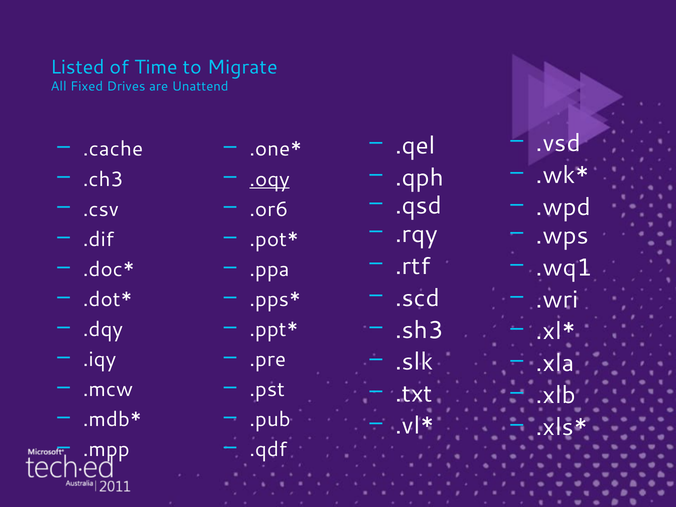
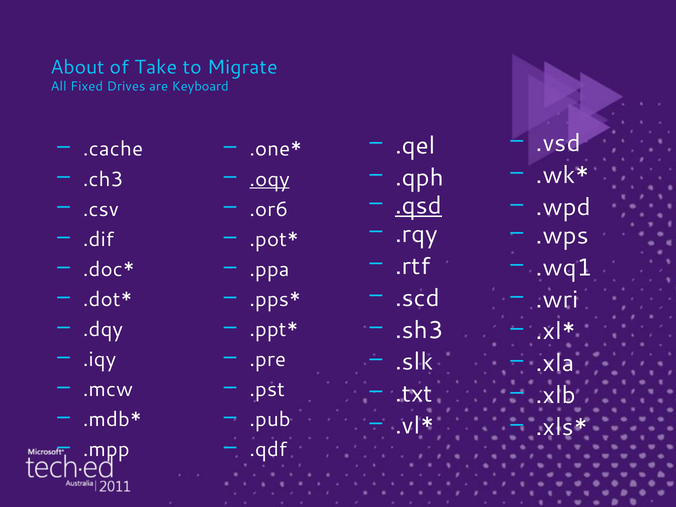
Listed: Listed -> About
Time: Time -> Take
Unattend: Unattend -> Keyboard
.qsd underline: none -> present
